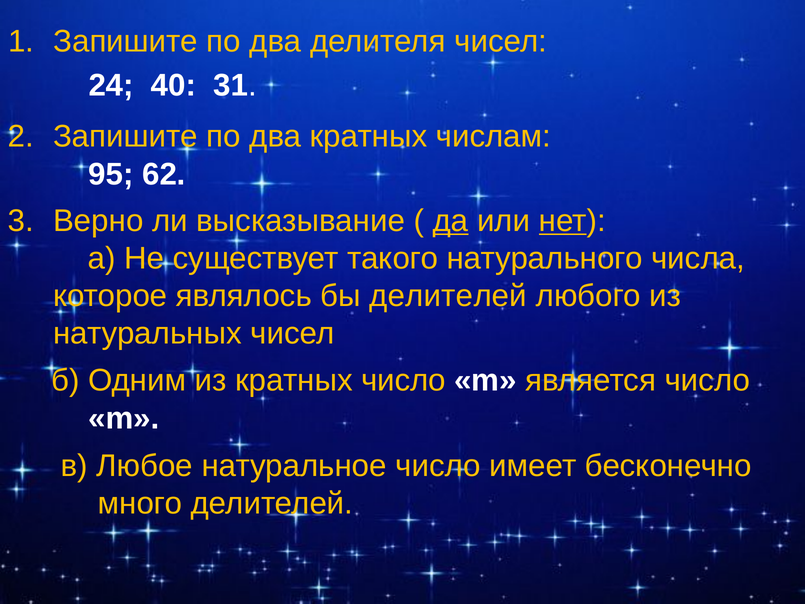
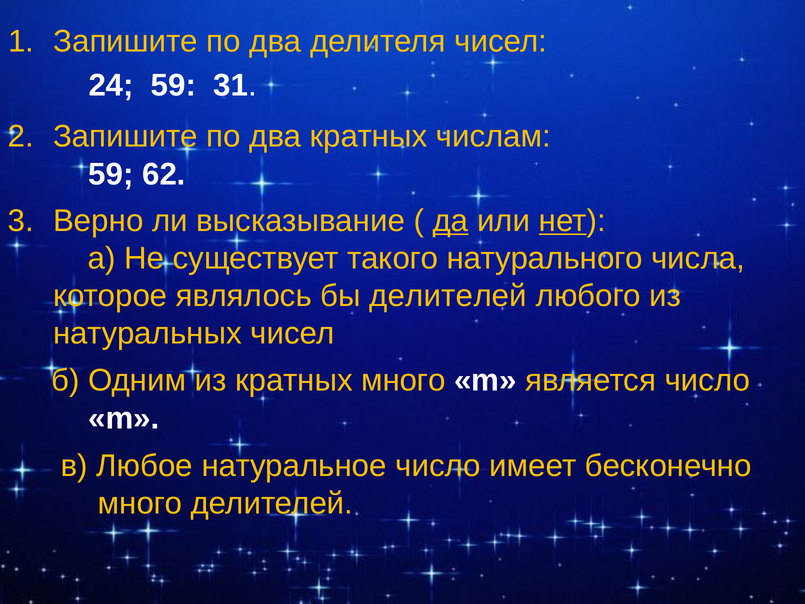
24 40: 40 -> 59
95 at (111, 174): 95 -> 59
кратных число: число -> много
